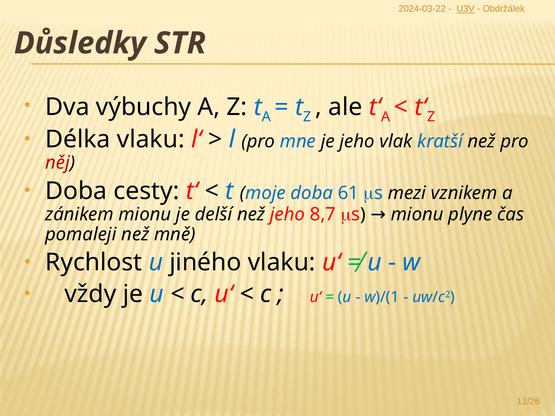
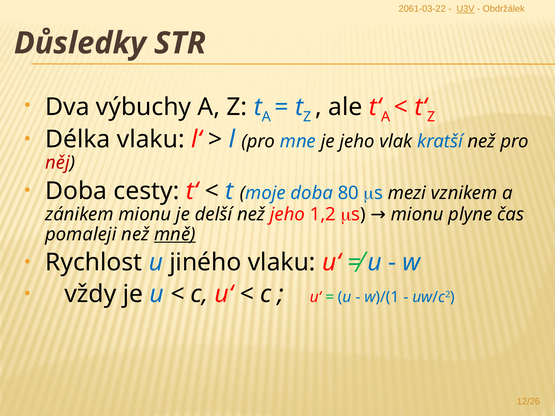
2024-03-22: 2024-03-22 -> 2061-03-22
61: 61 -> 80
8,7: 8,7 -> 1,2
mně underline: none -> present
